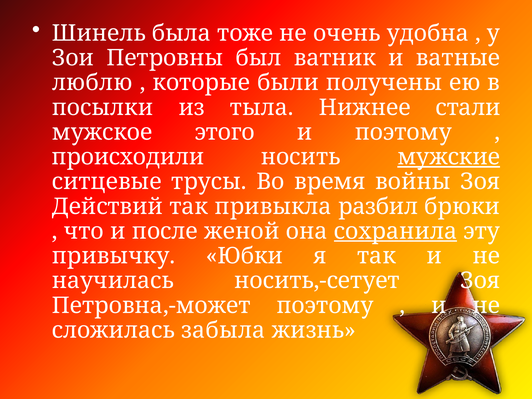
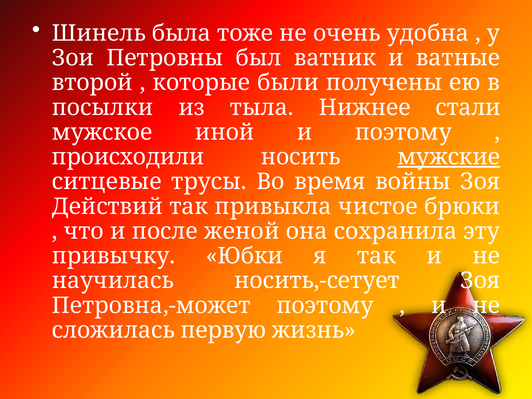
люблю: люблю -> второй
этого: этого -> иной
разбил: разбил -> чистое
сохранила underline: present -> none
забыла: забыла -> первую
